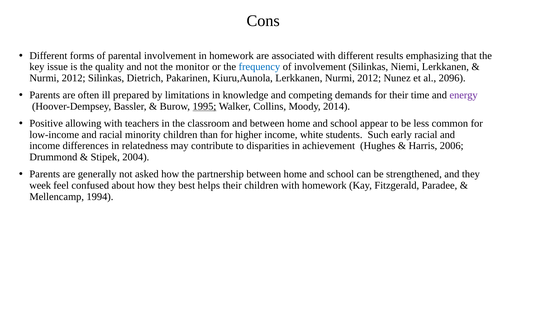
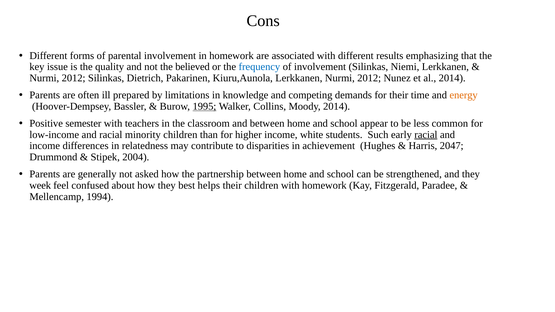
monitor: monitor -> believed
al 2096: 2096 -> 2014
energy colour: purple -> orange
allowing: allowing -> semester
racial at (426, 135) underline: none -> present
2006: 2006 -> 2047
